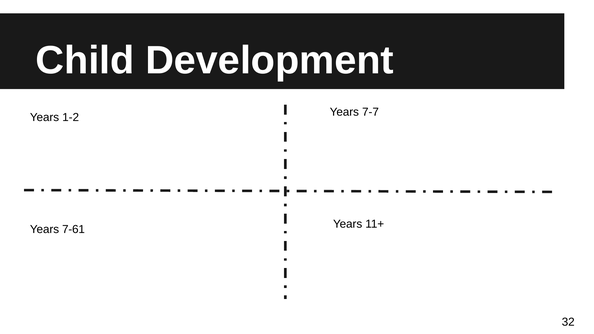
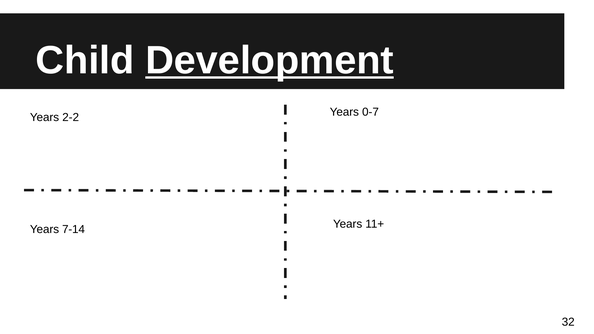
Development underline: none -> present
1-2: 1-2 -> 2-2
7-7: 7-7 -> 0-7
7-61: 7-61 -> 7-14
